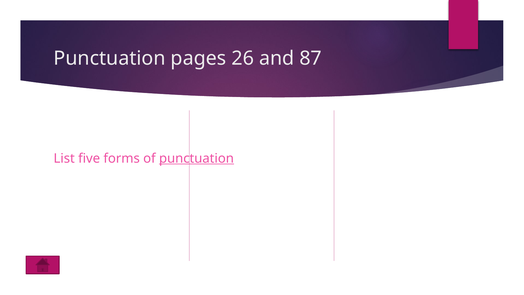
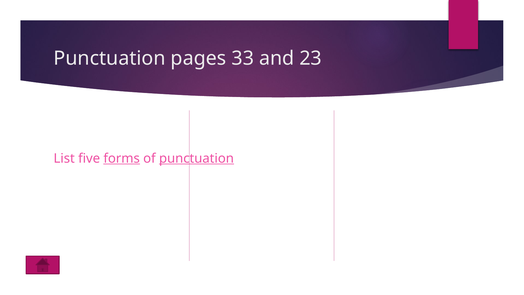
26: 26 -> 33
87: 87 -> 23
forms underline: none -> present
